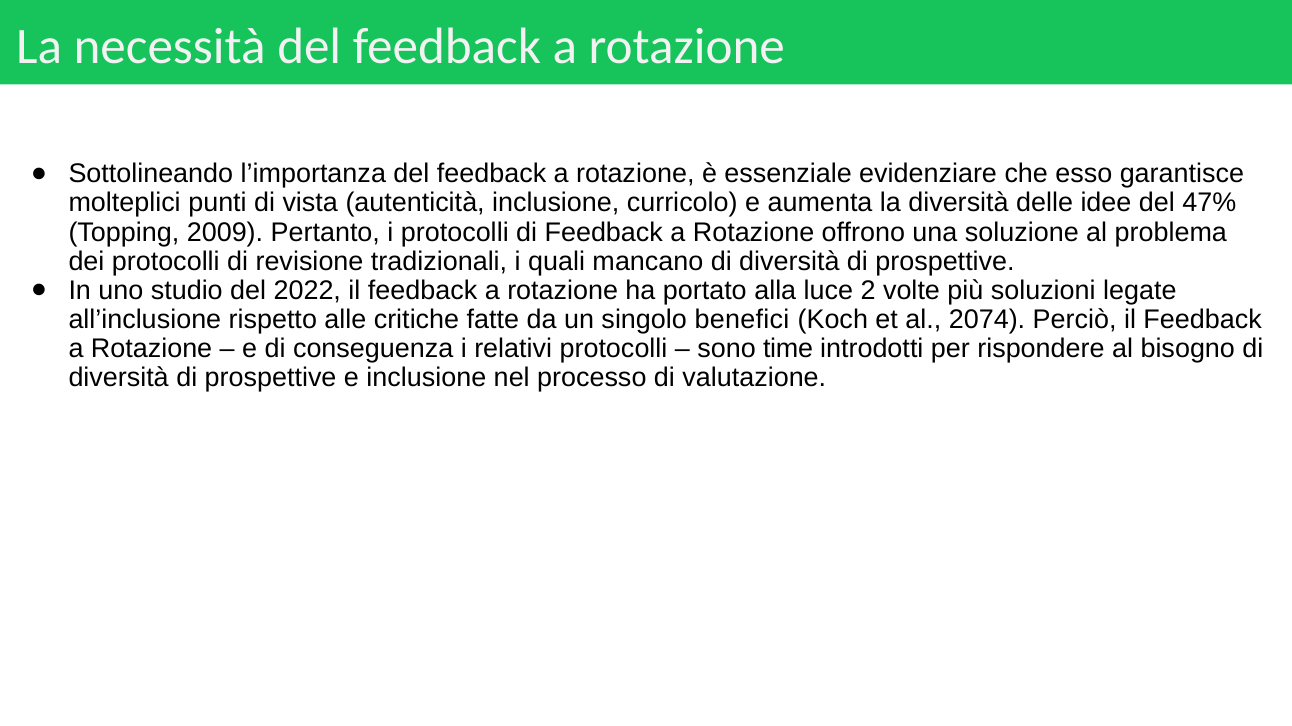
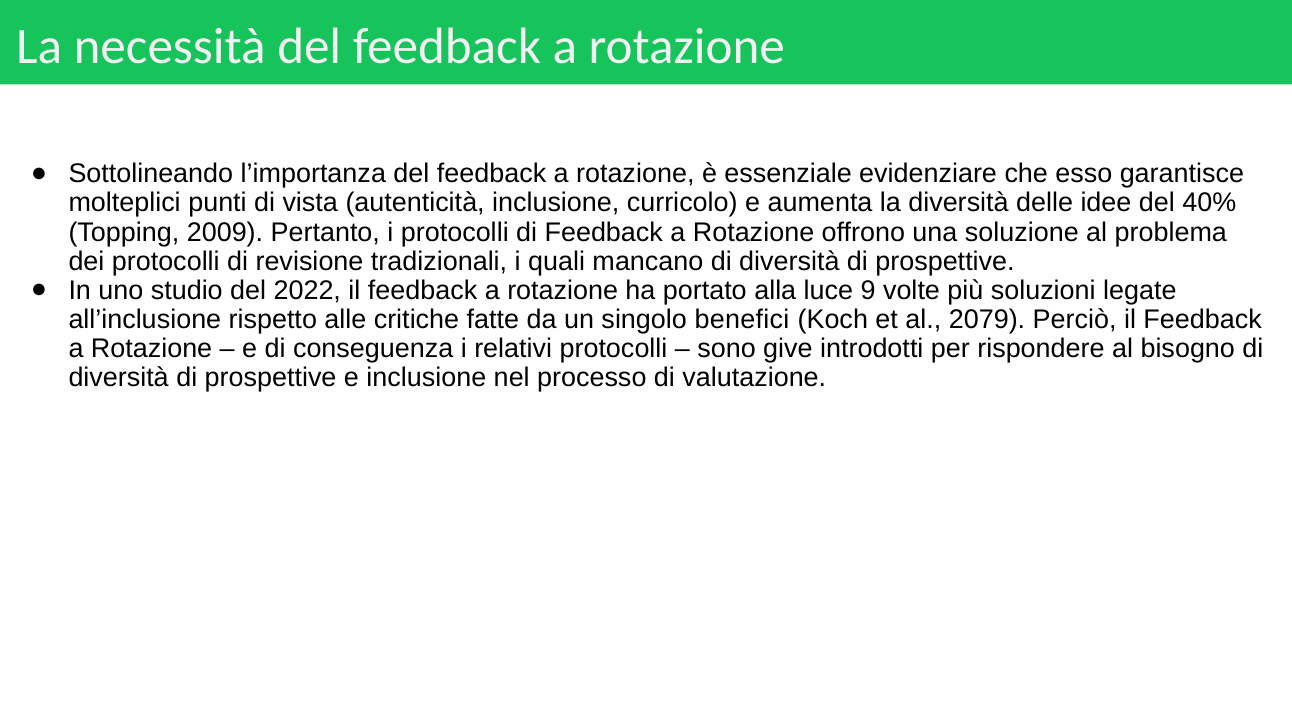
47%: 47% -> 40%
2: 2 -> 9
2074: 2074 -> 2079
time: time -> give
